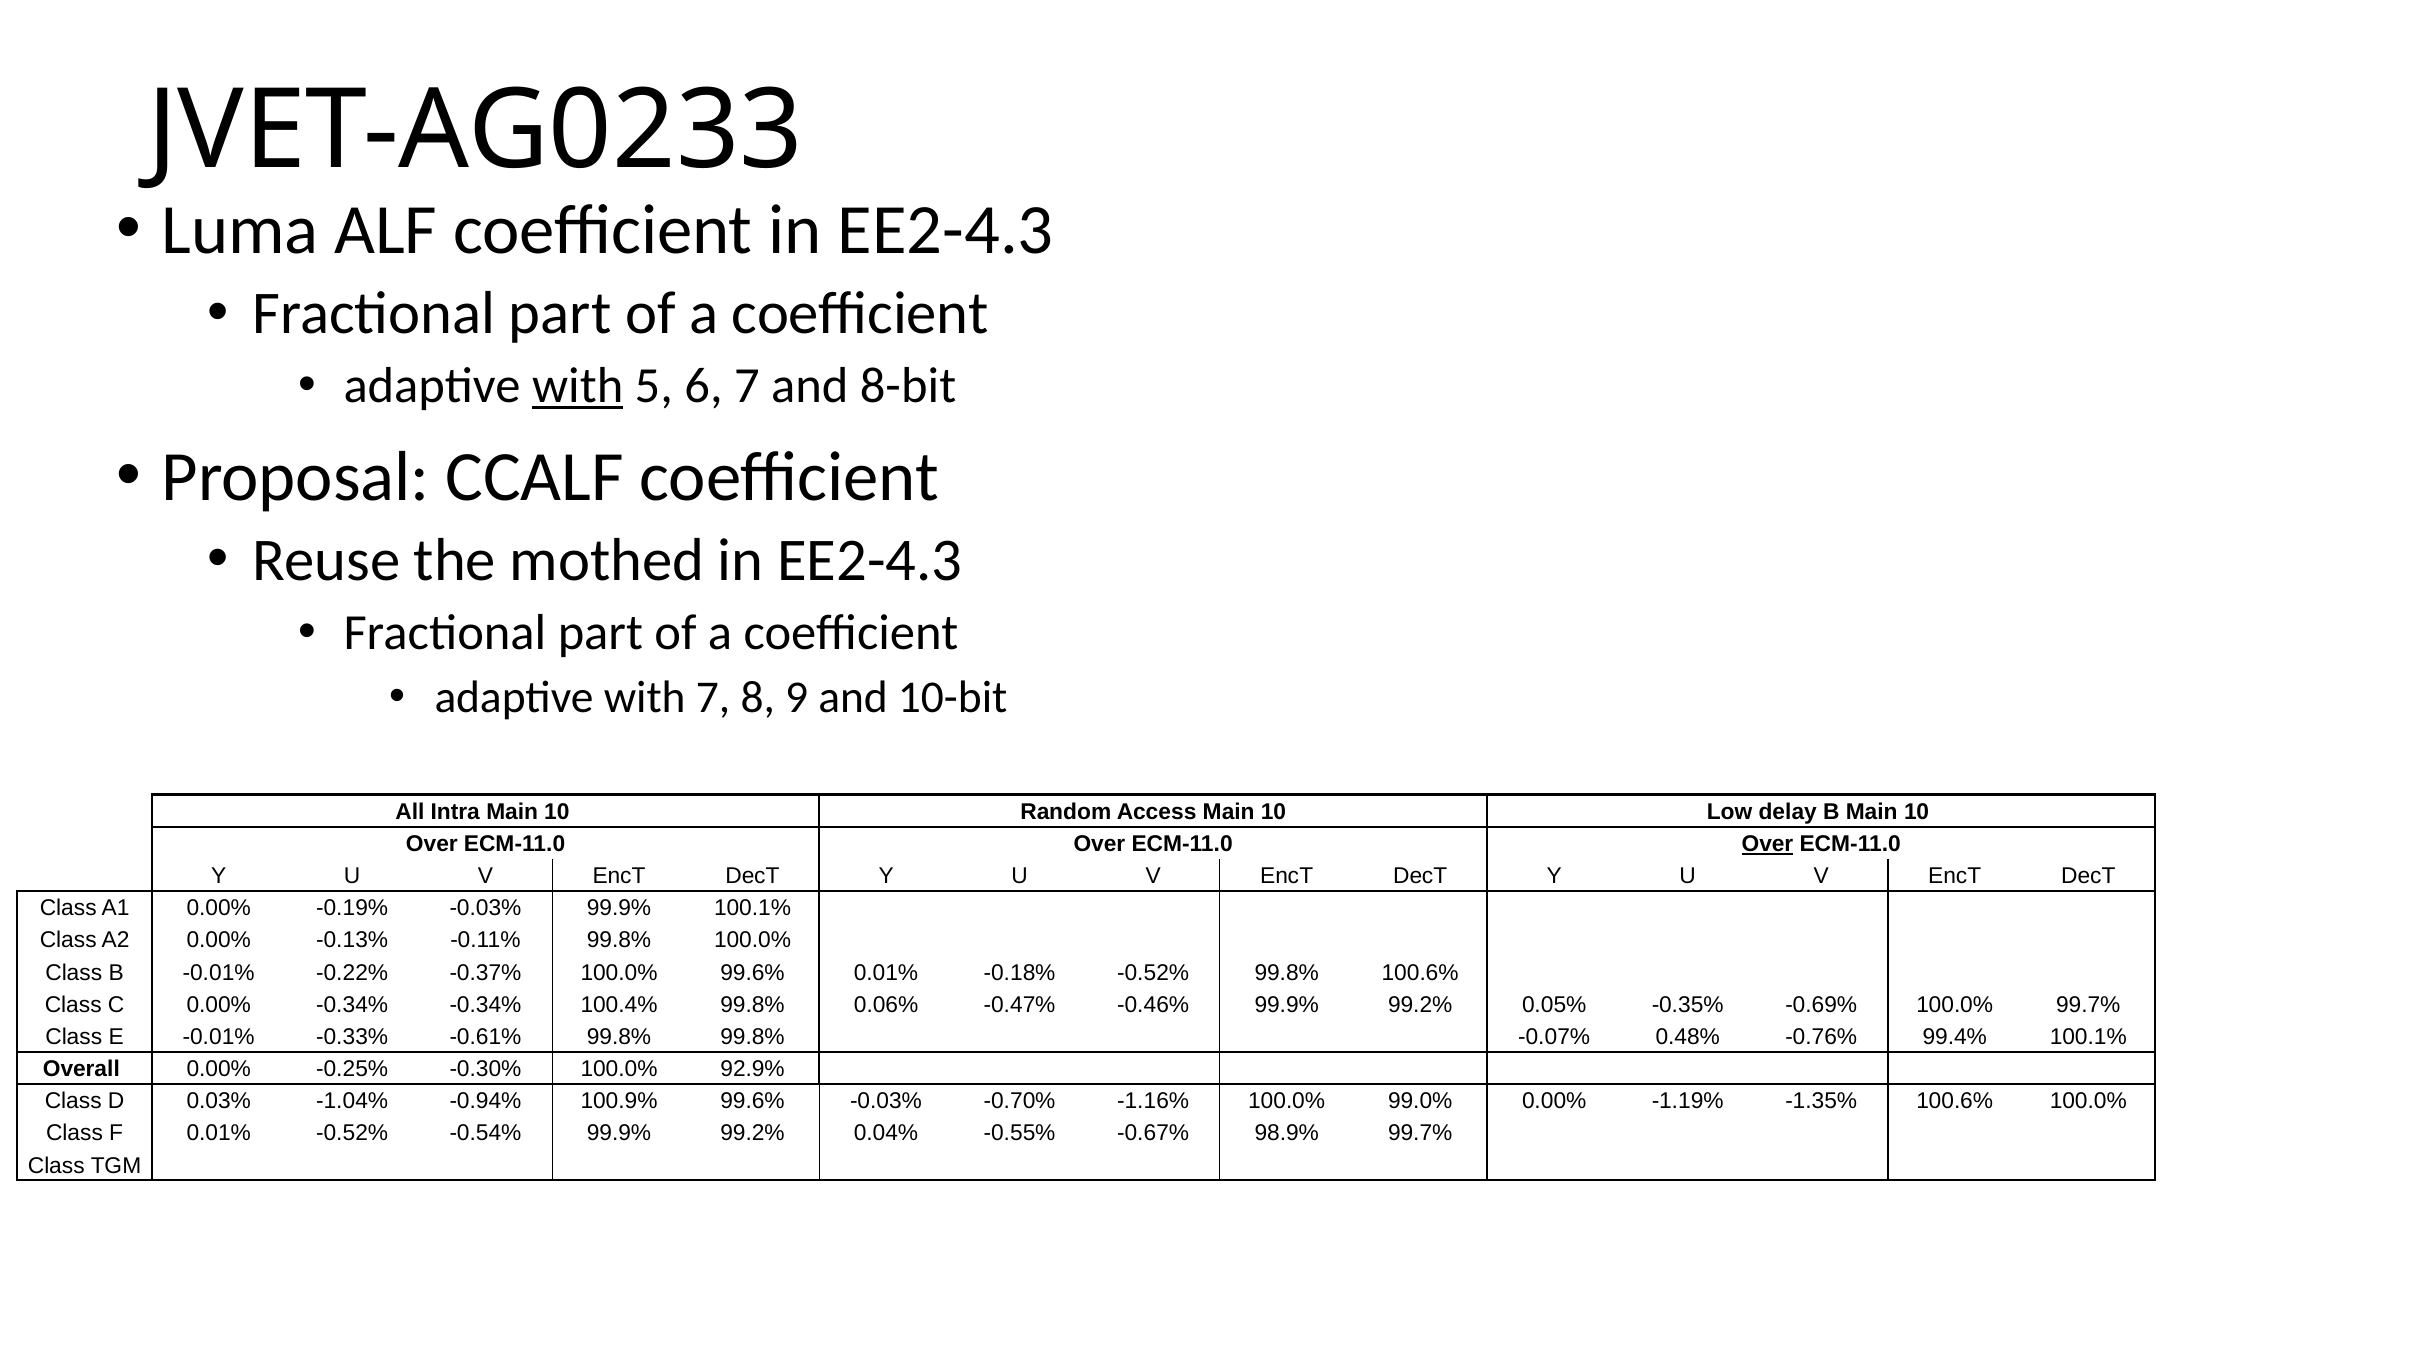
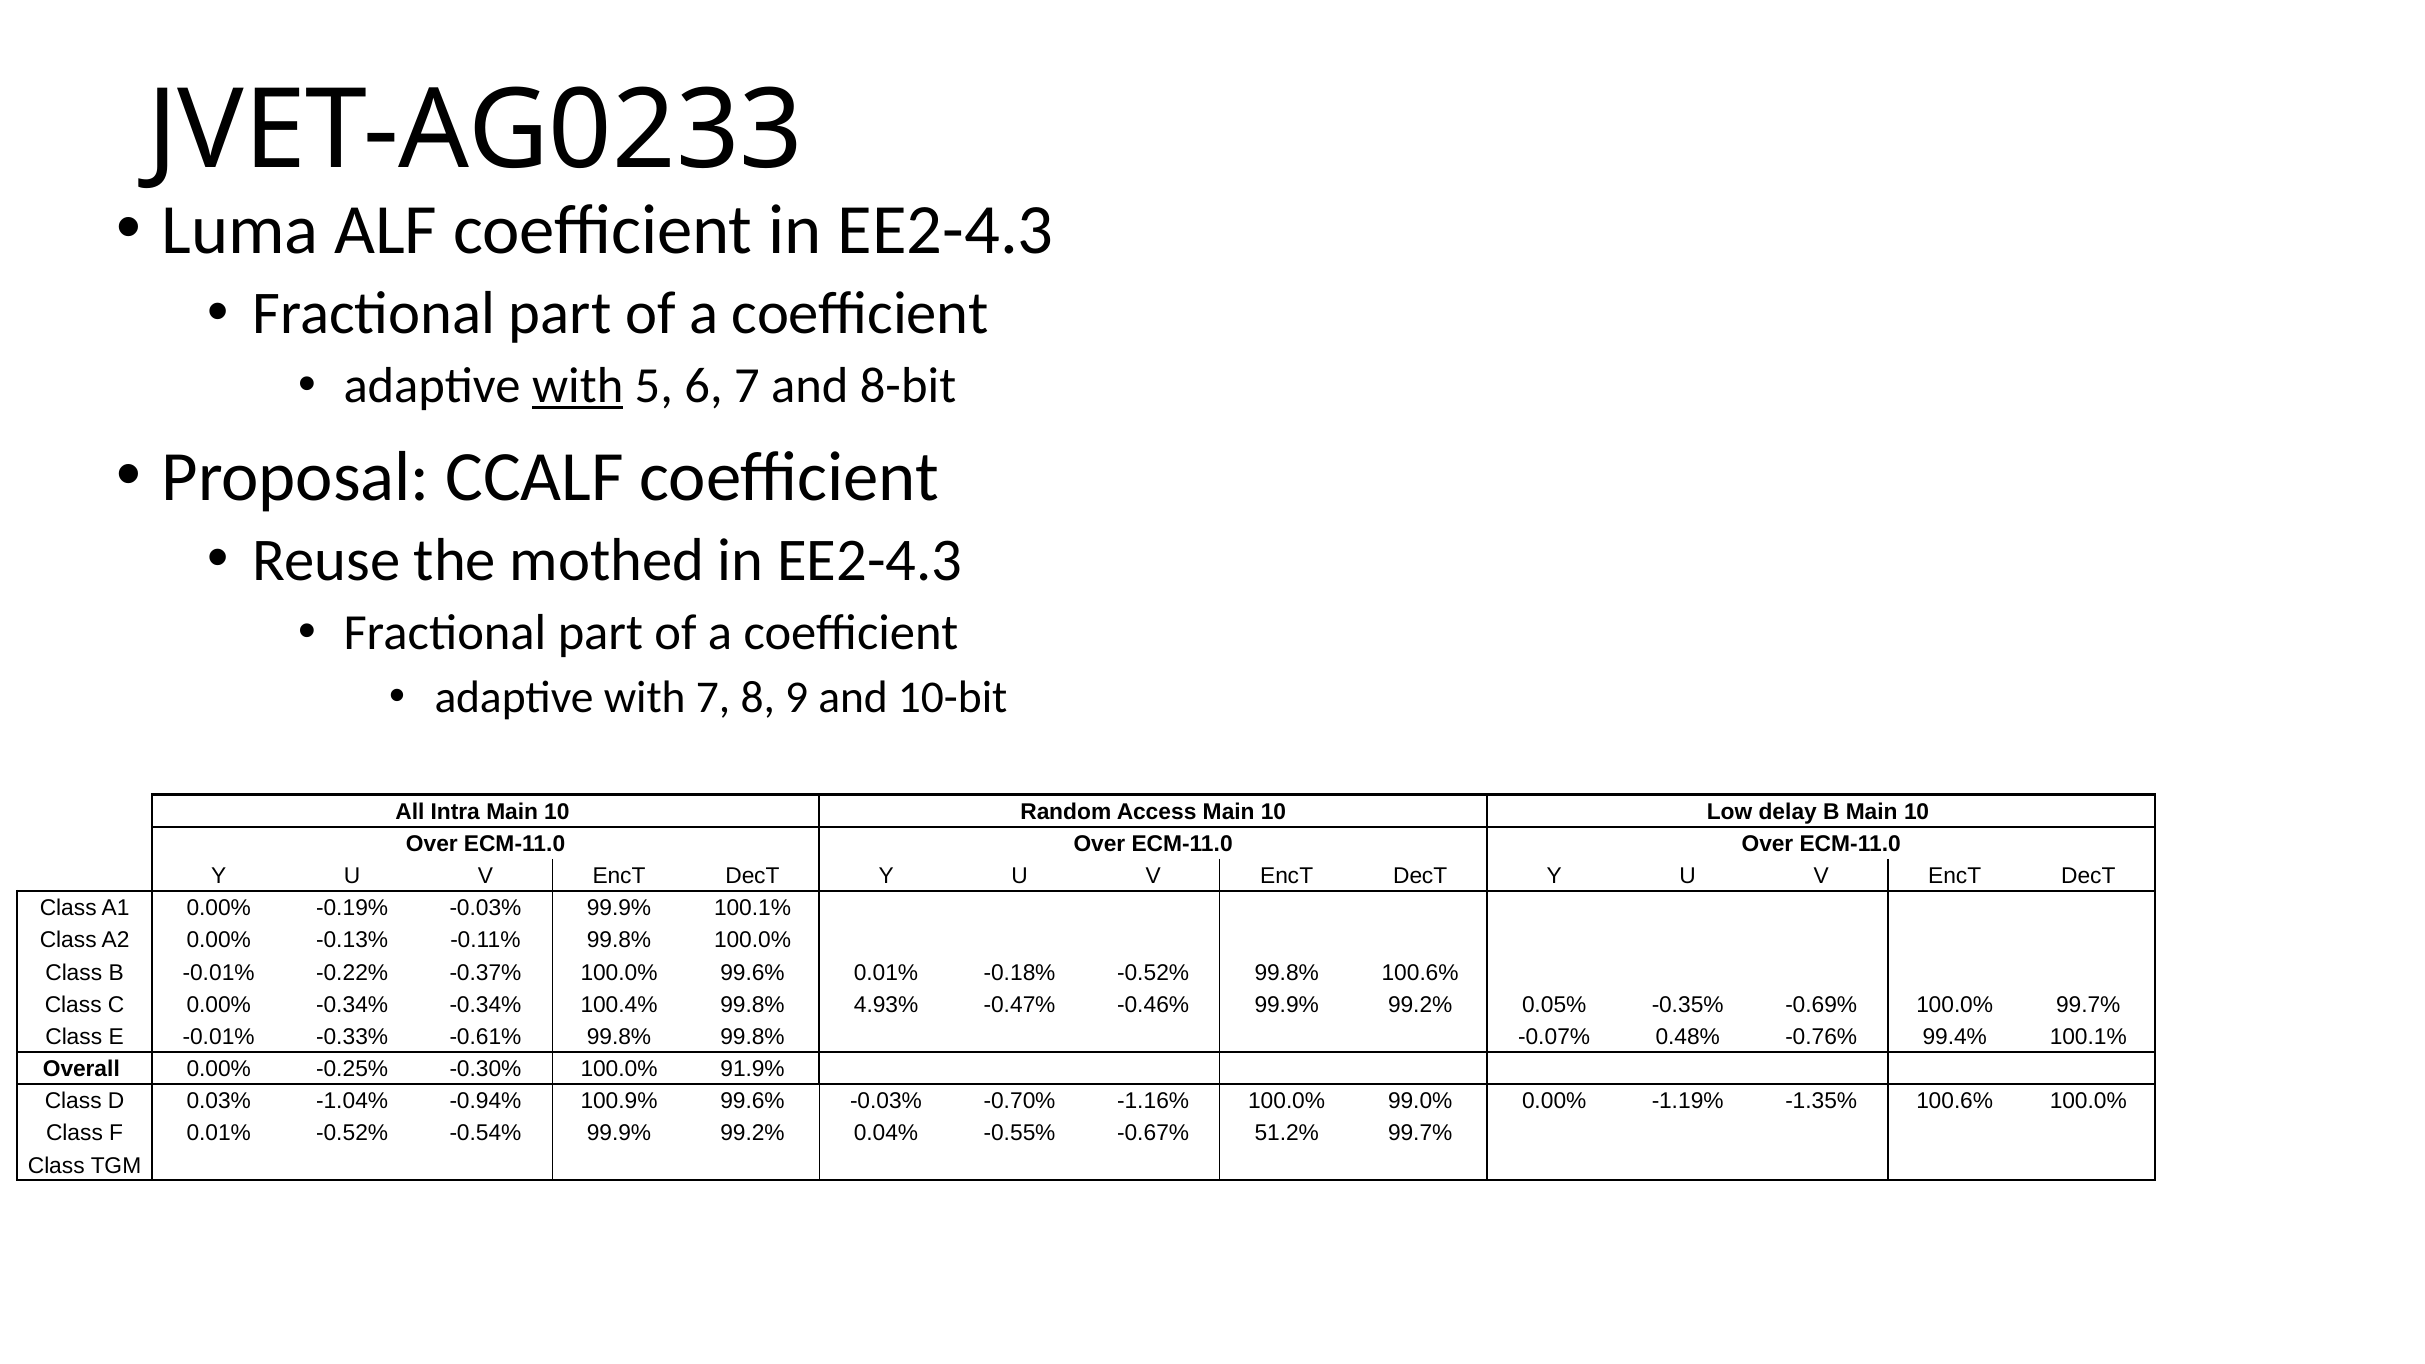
Over at (1767, 844) underline: present -> none
0.06%: 0.06% -> 4.93%
92.9%: 92.9% -> 91.9%
98.9%: 98.9% -> 51.2%
